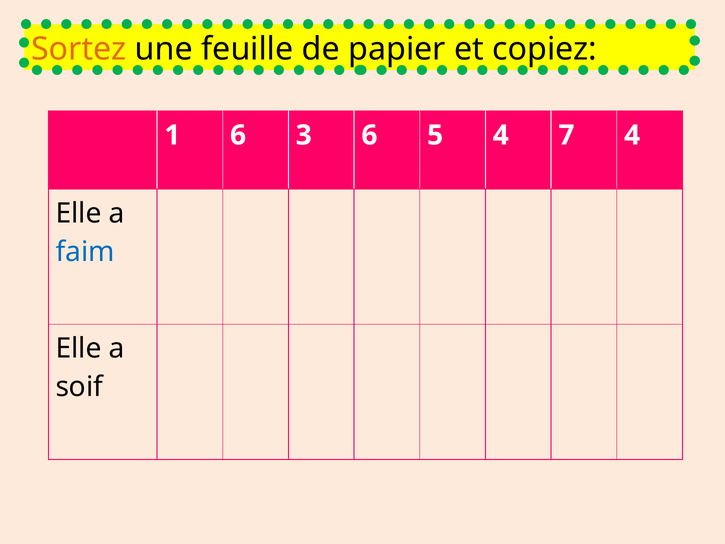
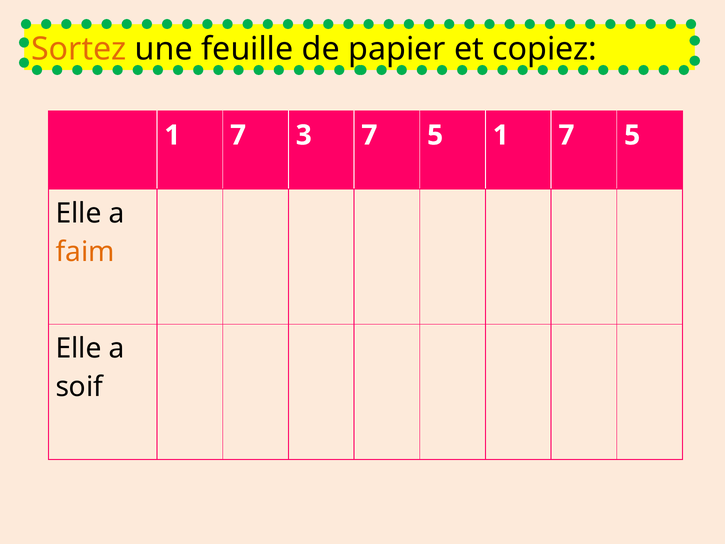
6 at (238, 135): 6 -> 7
3 6: 6 -> 7
5 4: 4 -> 1
4 at (632, 135): 4 -> 5
faim colour: blue -> orange
